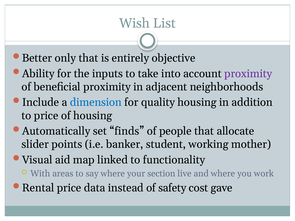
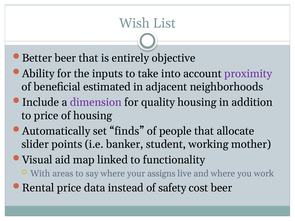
Better only: only -> beer
beneficial proximity: proximity -> estimated
dimension colour: blue -> purple
section: section -> assigns
cost gave: gave -> beer
